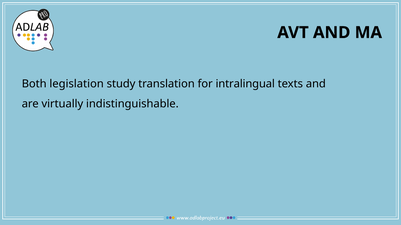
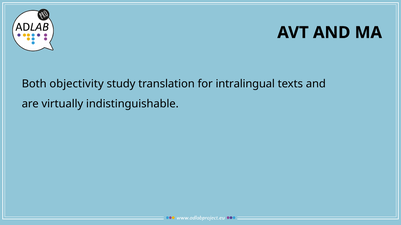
legislation: legislation -> objectivity
